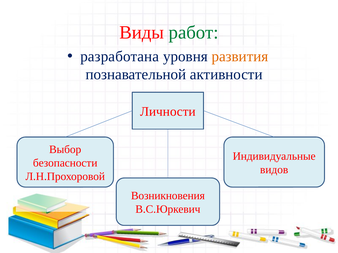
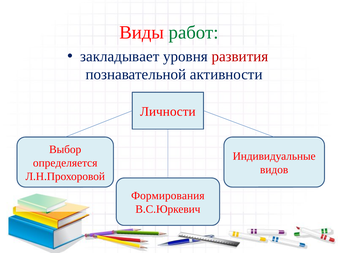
разработана: разработана -> закладывает
развития colour: orange -> red
безопасности: безопасности -> определяется
Возникновения: Возникновения -> Формирования
